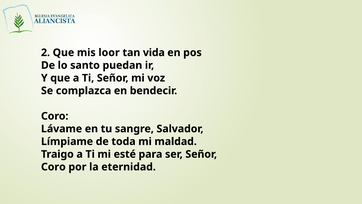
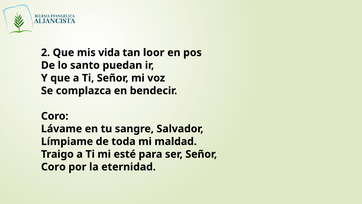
loor: loor -> vida
vida: vida -> loor
